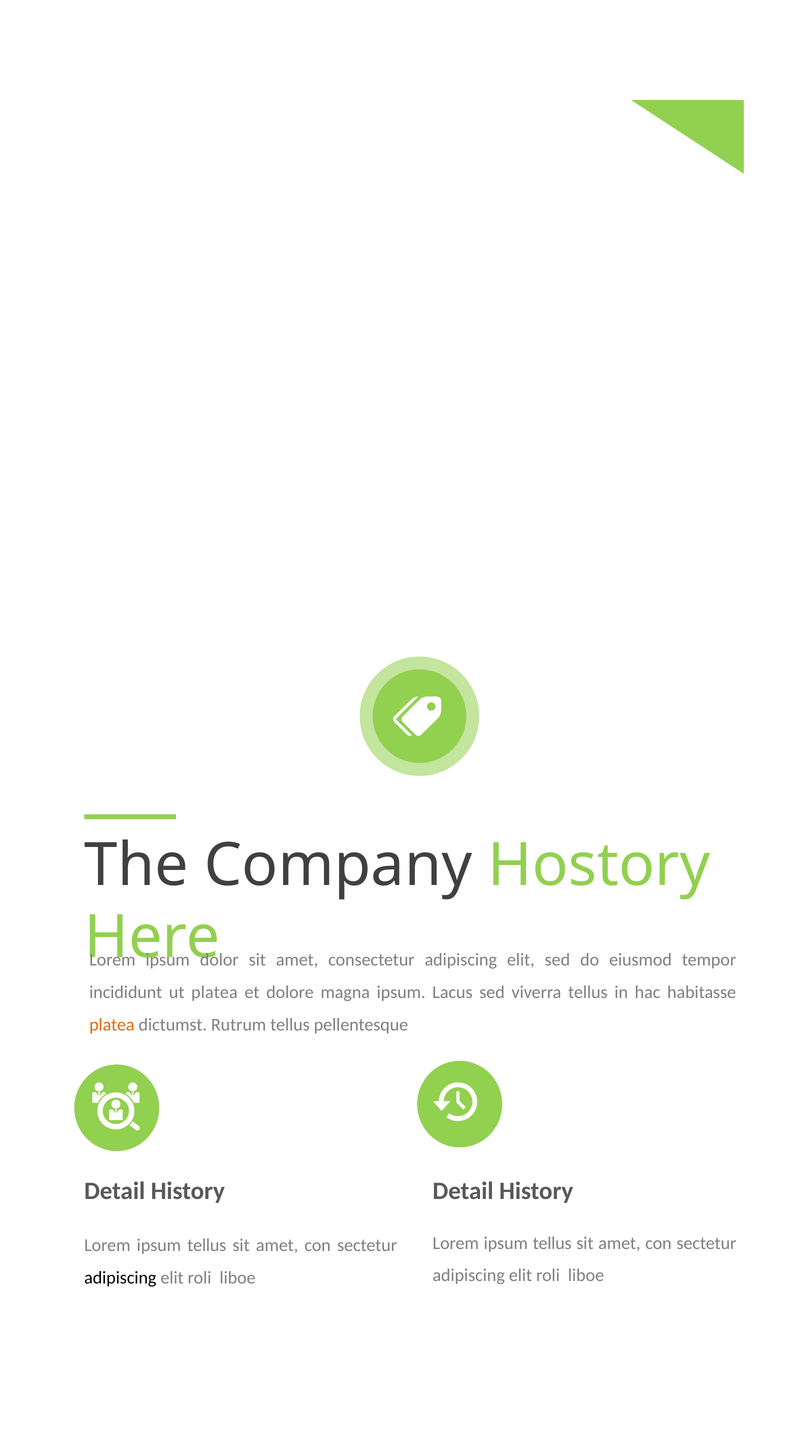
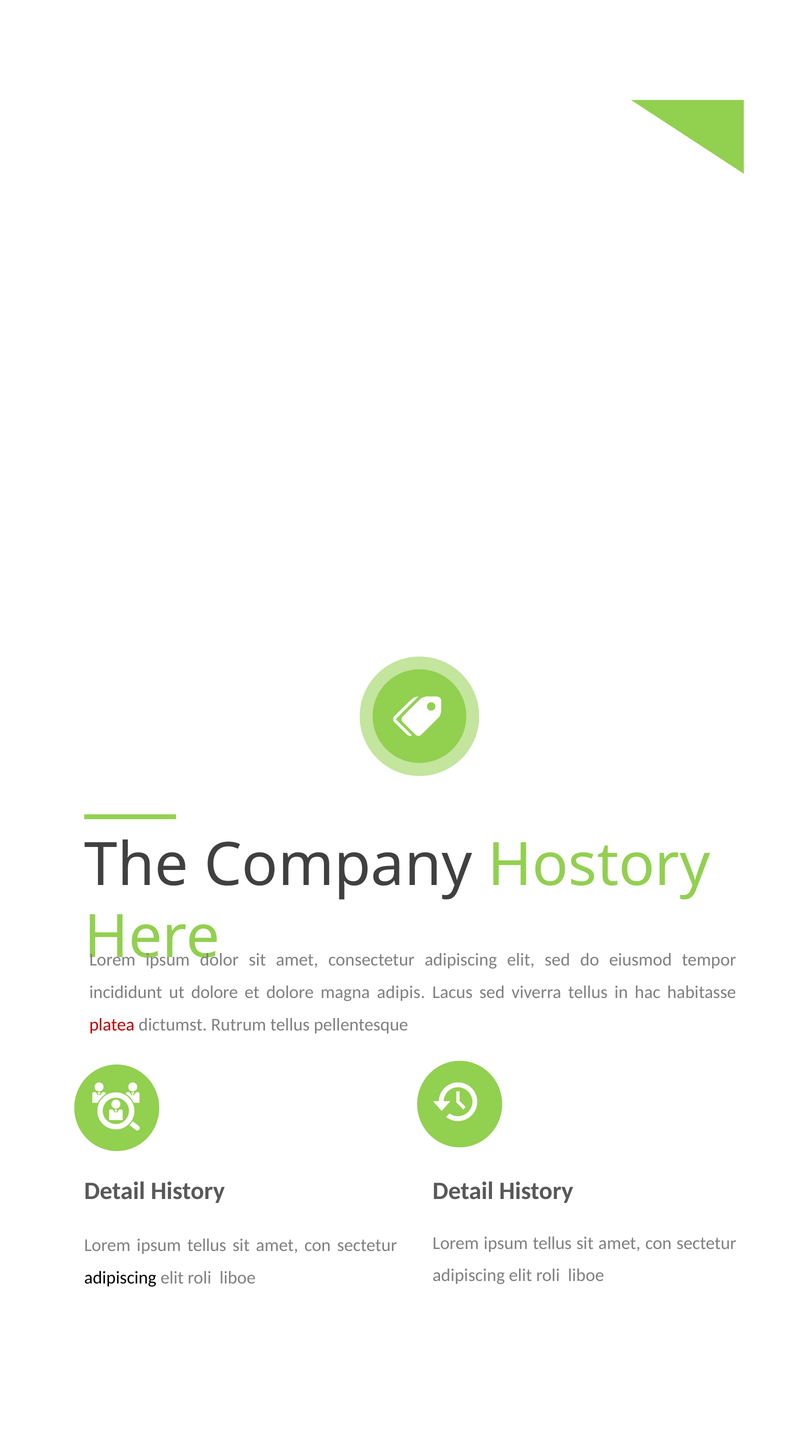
ut platea: platea -> dolore
magna ipsum: ipsum -> adipis
platea at (112, 1025) colour: orange -> red
